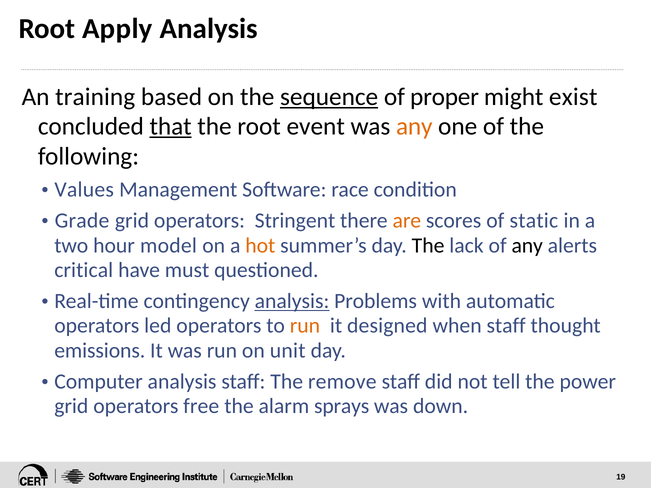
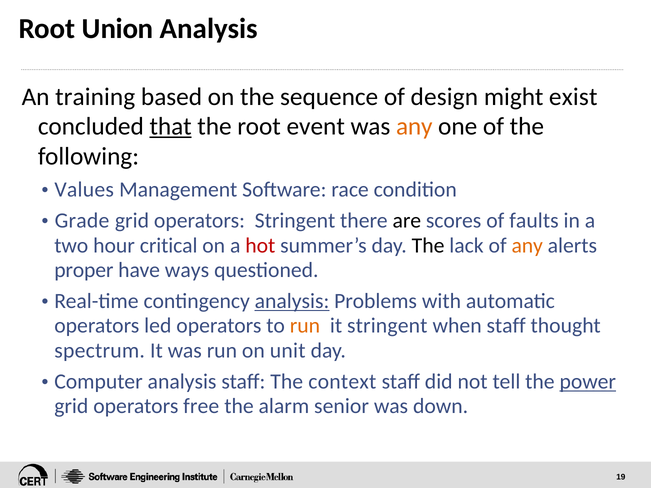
Apply: Apply -> Union
sequence underline: present -> none
proper: proper -> design
are colour: orange -> black
static: static -> faults
model: model -> critical
hot colour: orange -> red
any at (527, 245) colour: black -> orange
critical: critical -> proper
must: must -> ways
it designed: designed -> stringent
emissions: emissions -> spectrum
remove: remove -> context
power underline: none -> present
sprays: sprays -> senior
